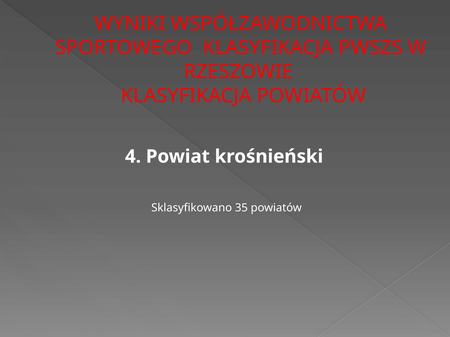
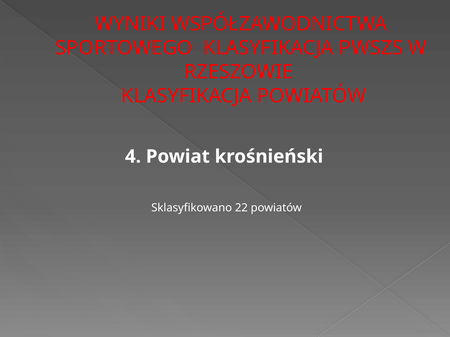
35: 35 -> 22
